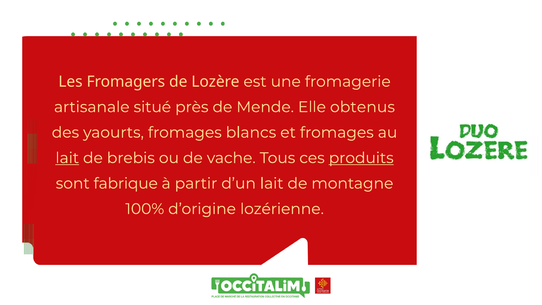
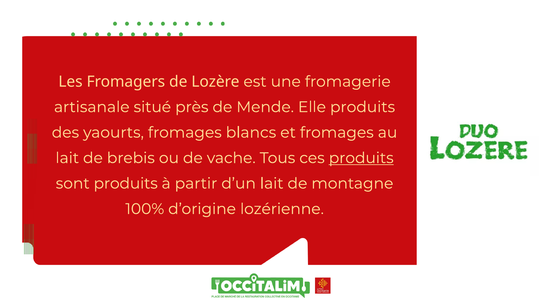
Elle obtenus: obtenus -> produits
lait at (67, 158) underline: present -> none
sont fabrique: fabrique -> produits
